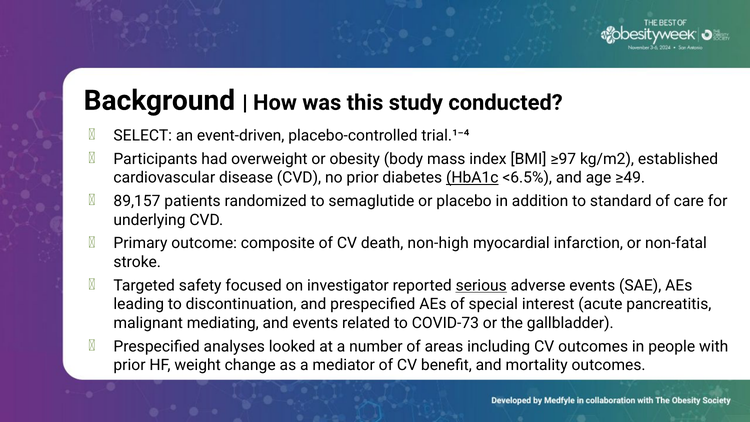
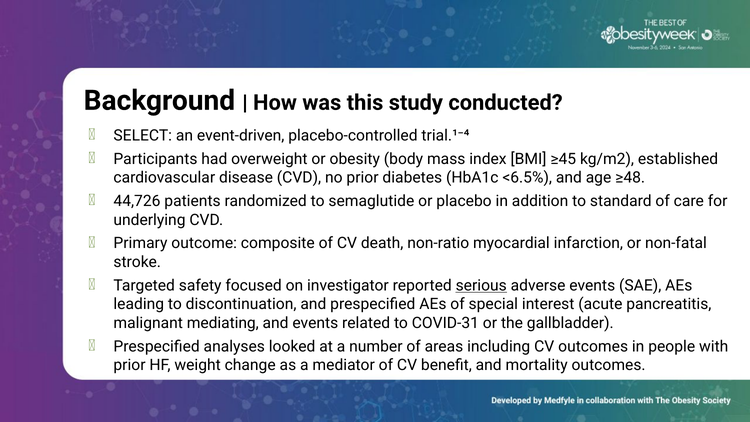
≥97: ≥97 -> ≥45
HbA1c underline: present -> none
≥49: ≥49 -> ≥48
89,157: 89,157 -> 44,726
non-high: non-high -> non-ratio
COVID-73: COVID-73 -> COVID-31
